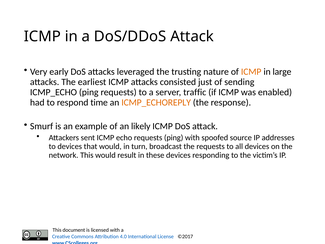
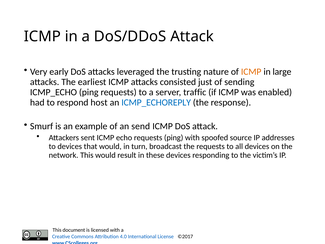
time: time -> host
ICMP_ECHOREPLY colour: orange -> blue
likely: likely -> send
